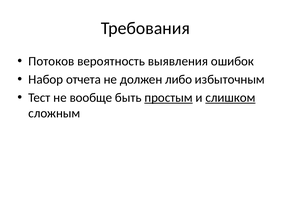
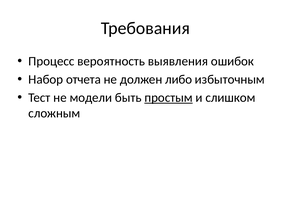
Потоков: Потоков -> Процесс
вообще: вообще -> модели
слишком underline: present -> none
